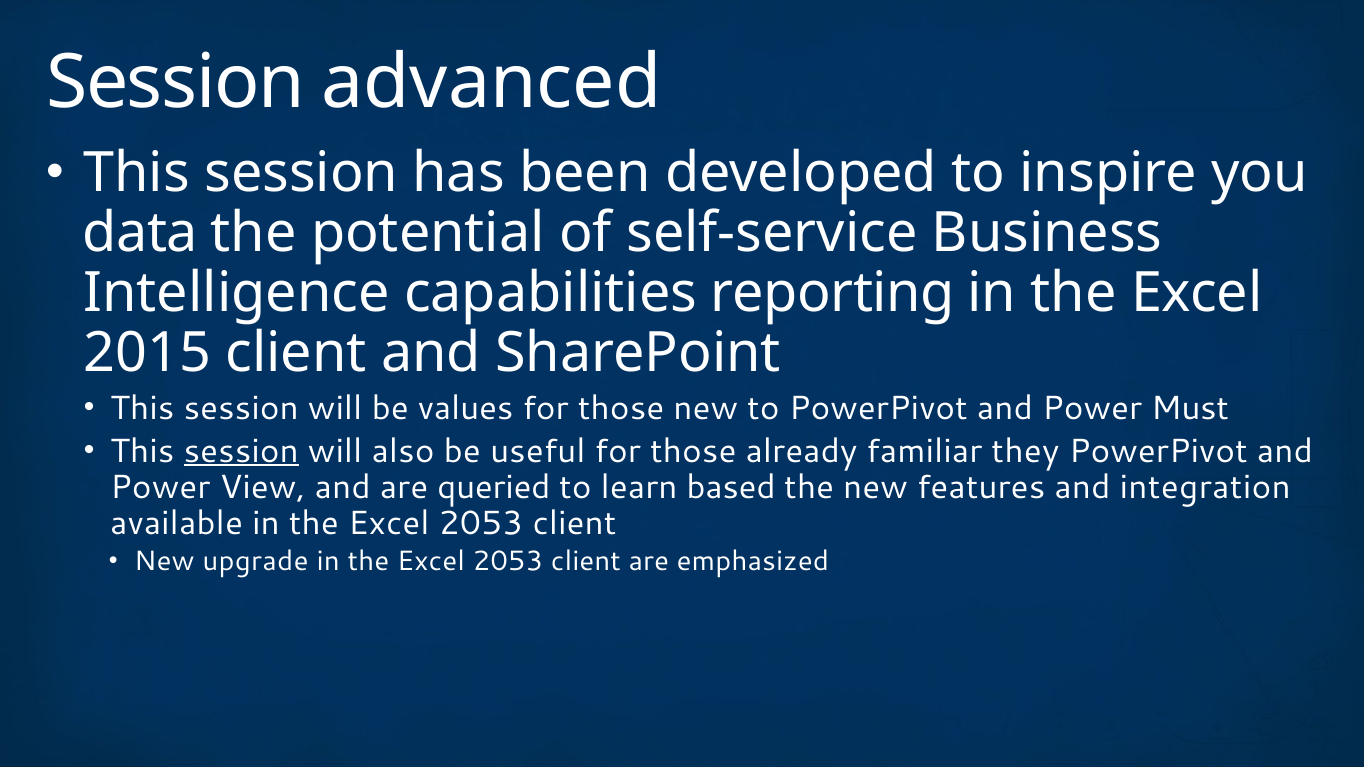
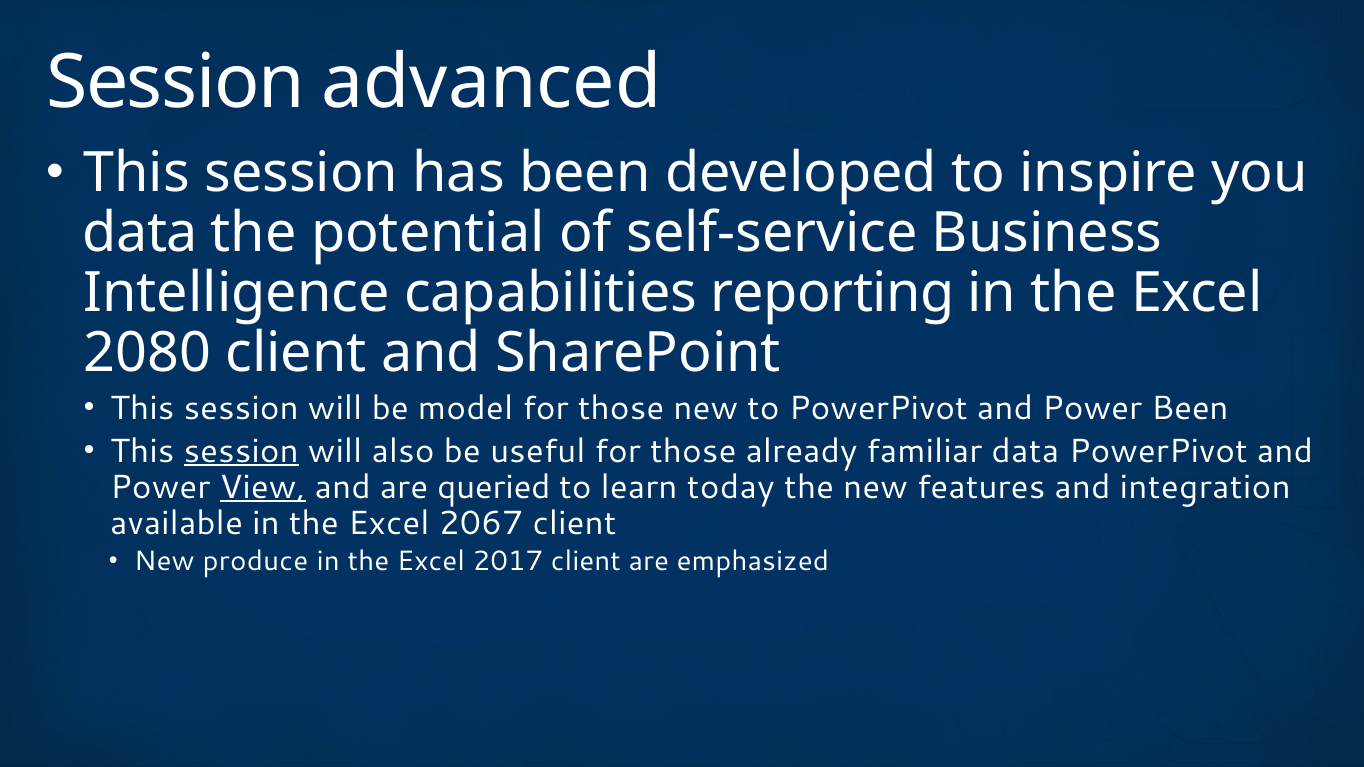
2015: 2015 -> 2080
values: values -> model
Power Must: Must -> Been
familiar they: they -> data
View underline: none -> present
based: based -> today
2053 at (481, 523): 2053 -> 2067
upgrade: upgrade -> produce
2053 at (508, 562): 2053 -> 2017
